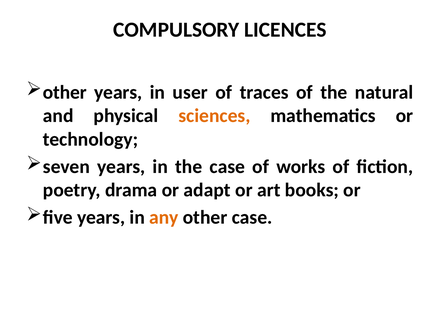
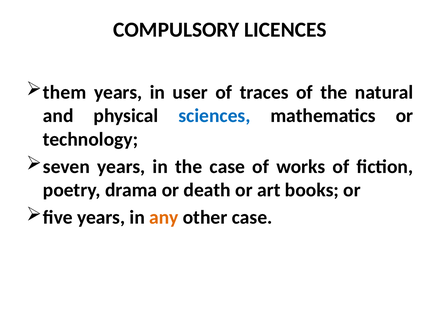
other at (65, 92): other -> them
sciences colour: orange -> blue
adapt: adapt -> death
